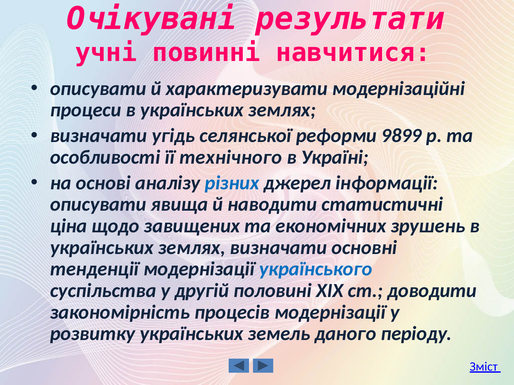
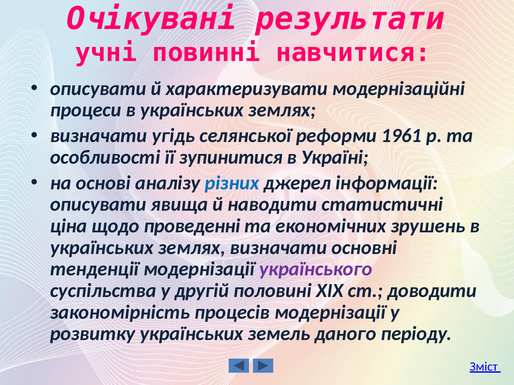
9899: 9899 -> 1961
технічного: технічного -> зупинитися
завищених: завищених -> проведенні
українського colour: blue -> purple
